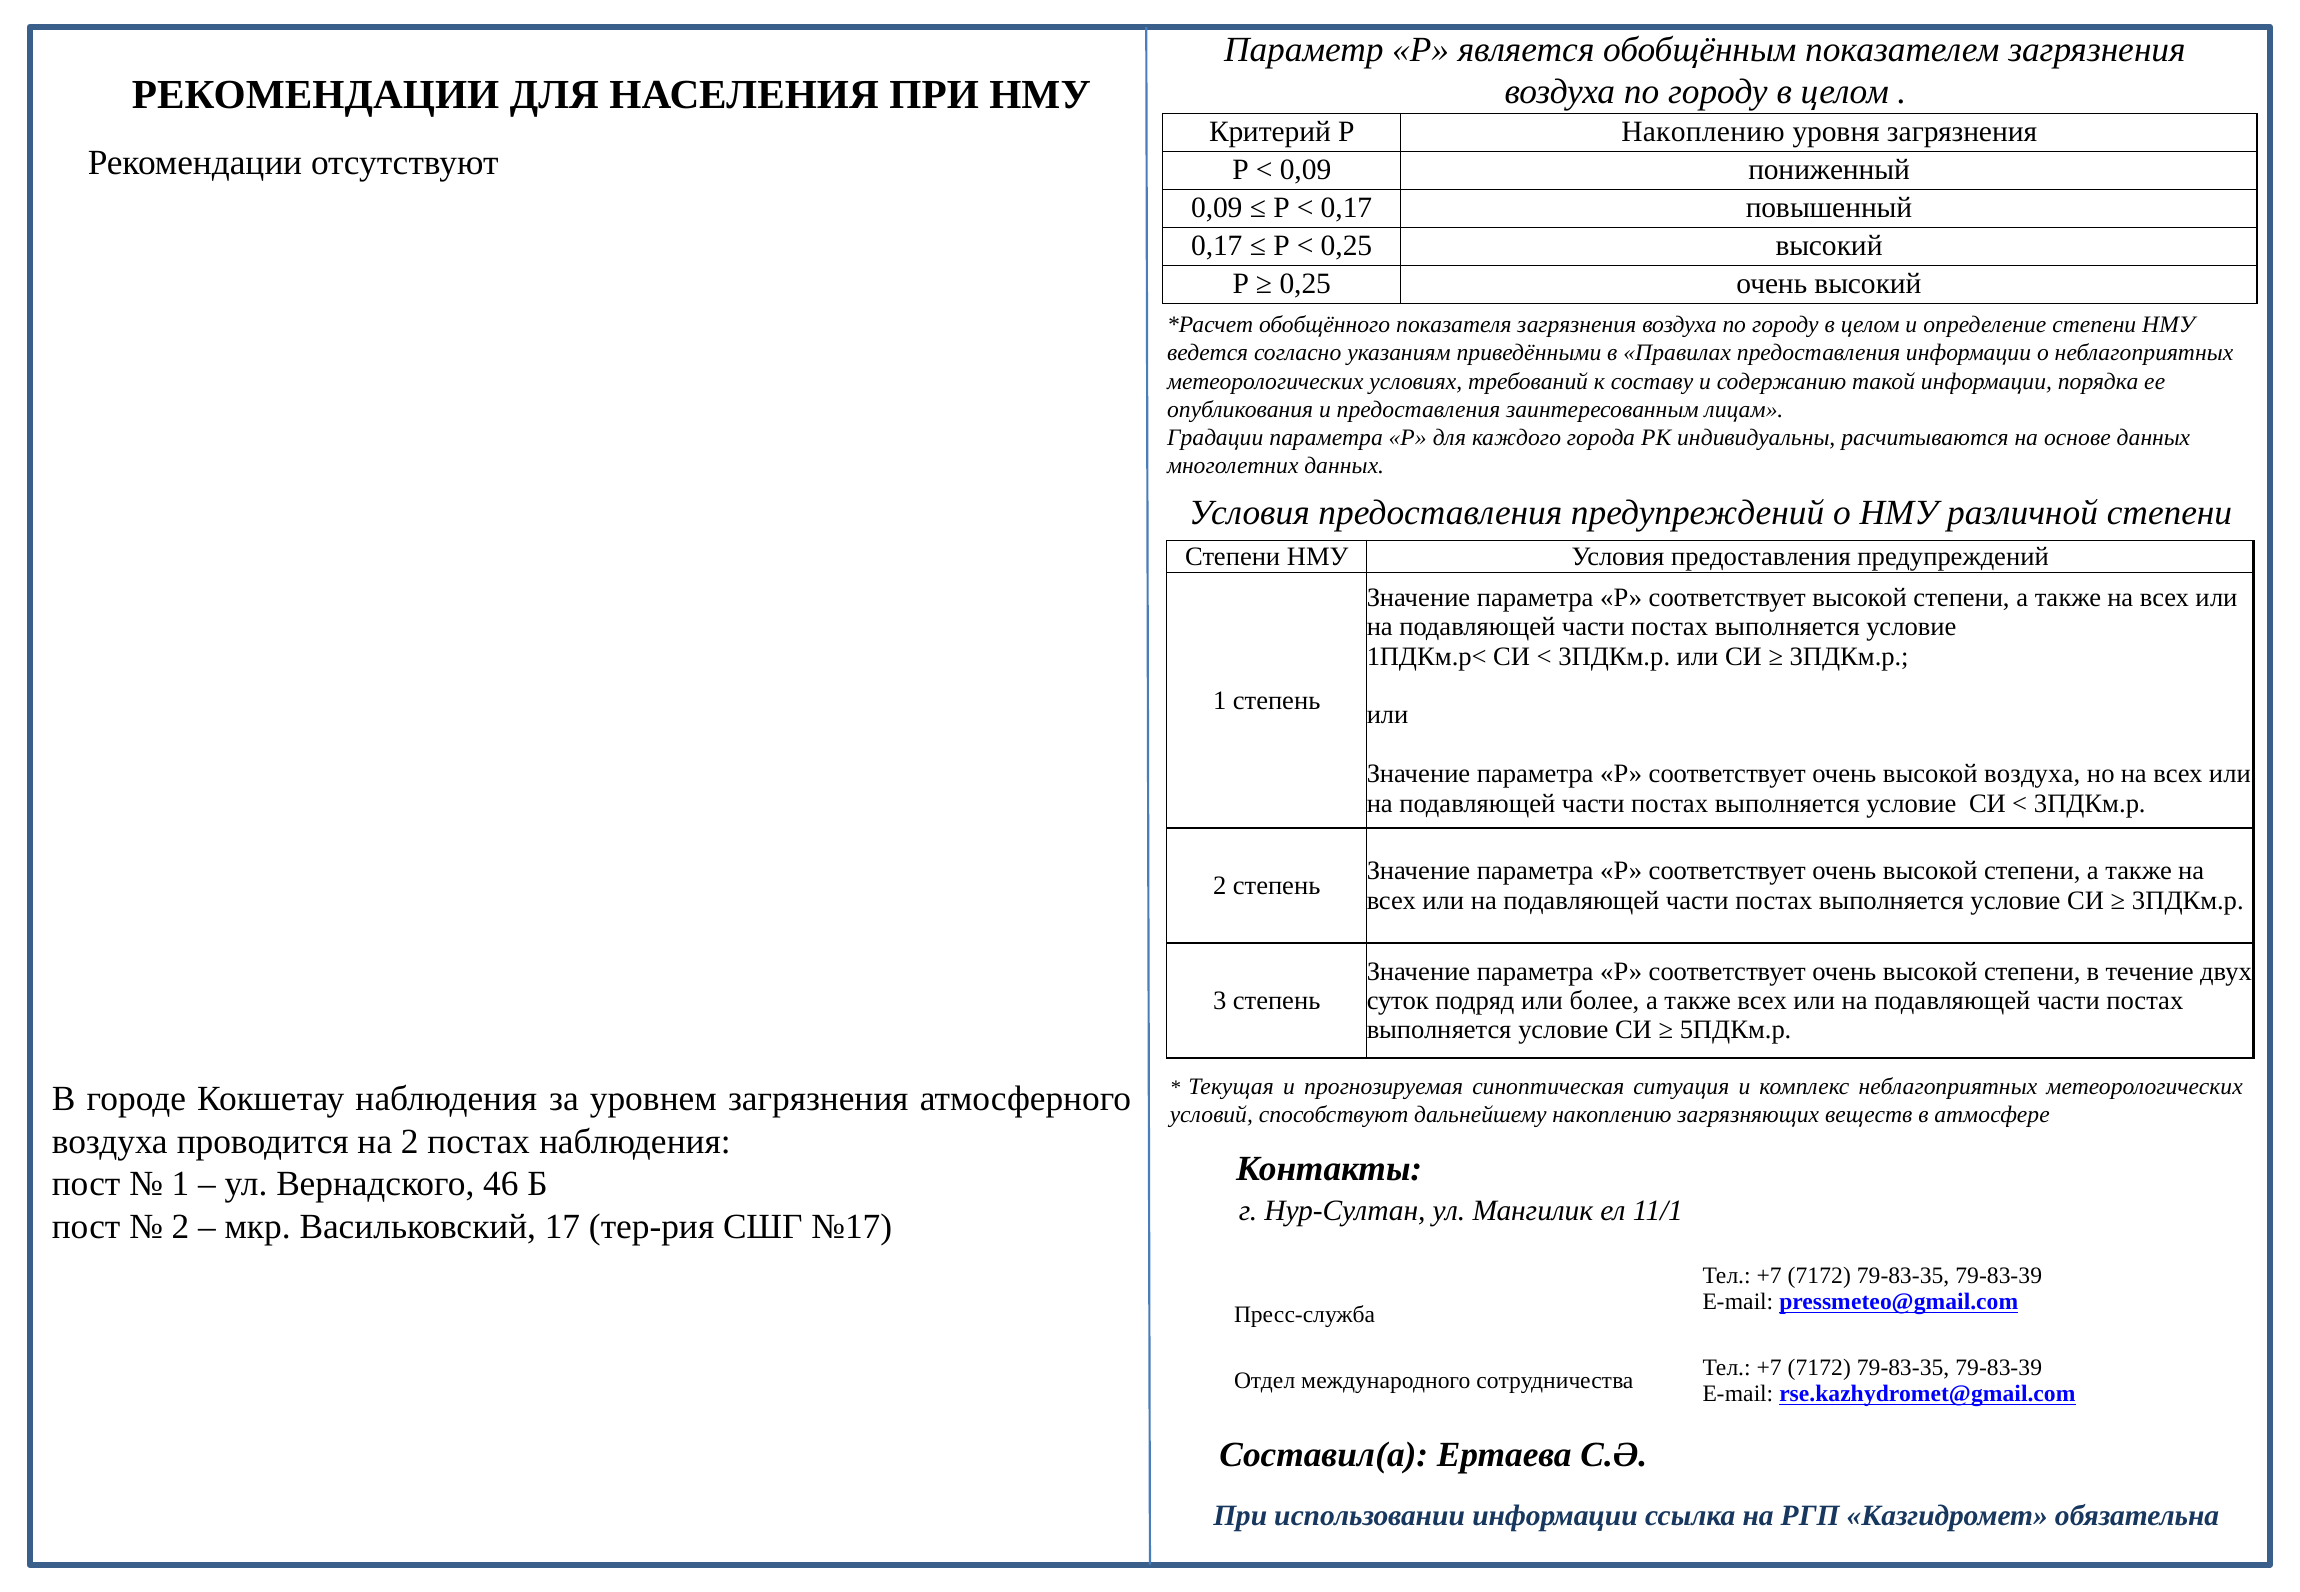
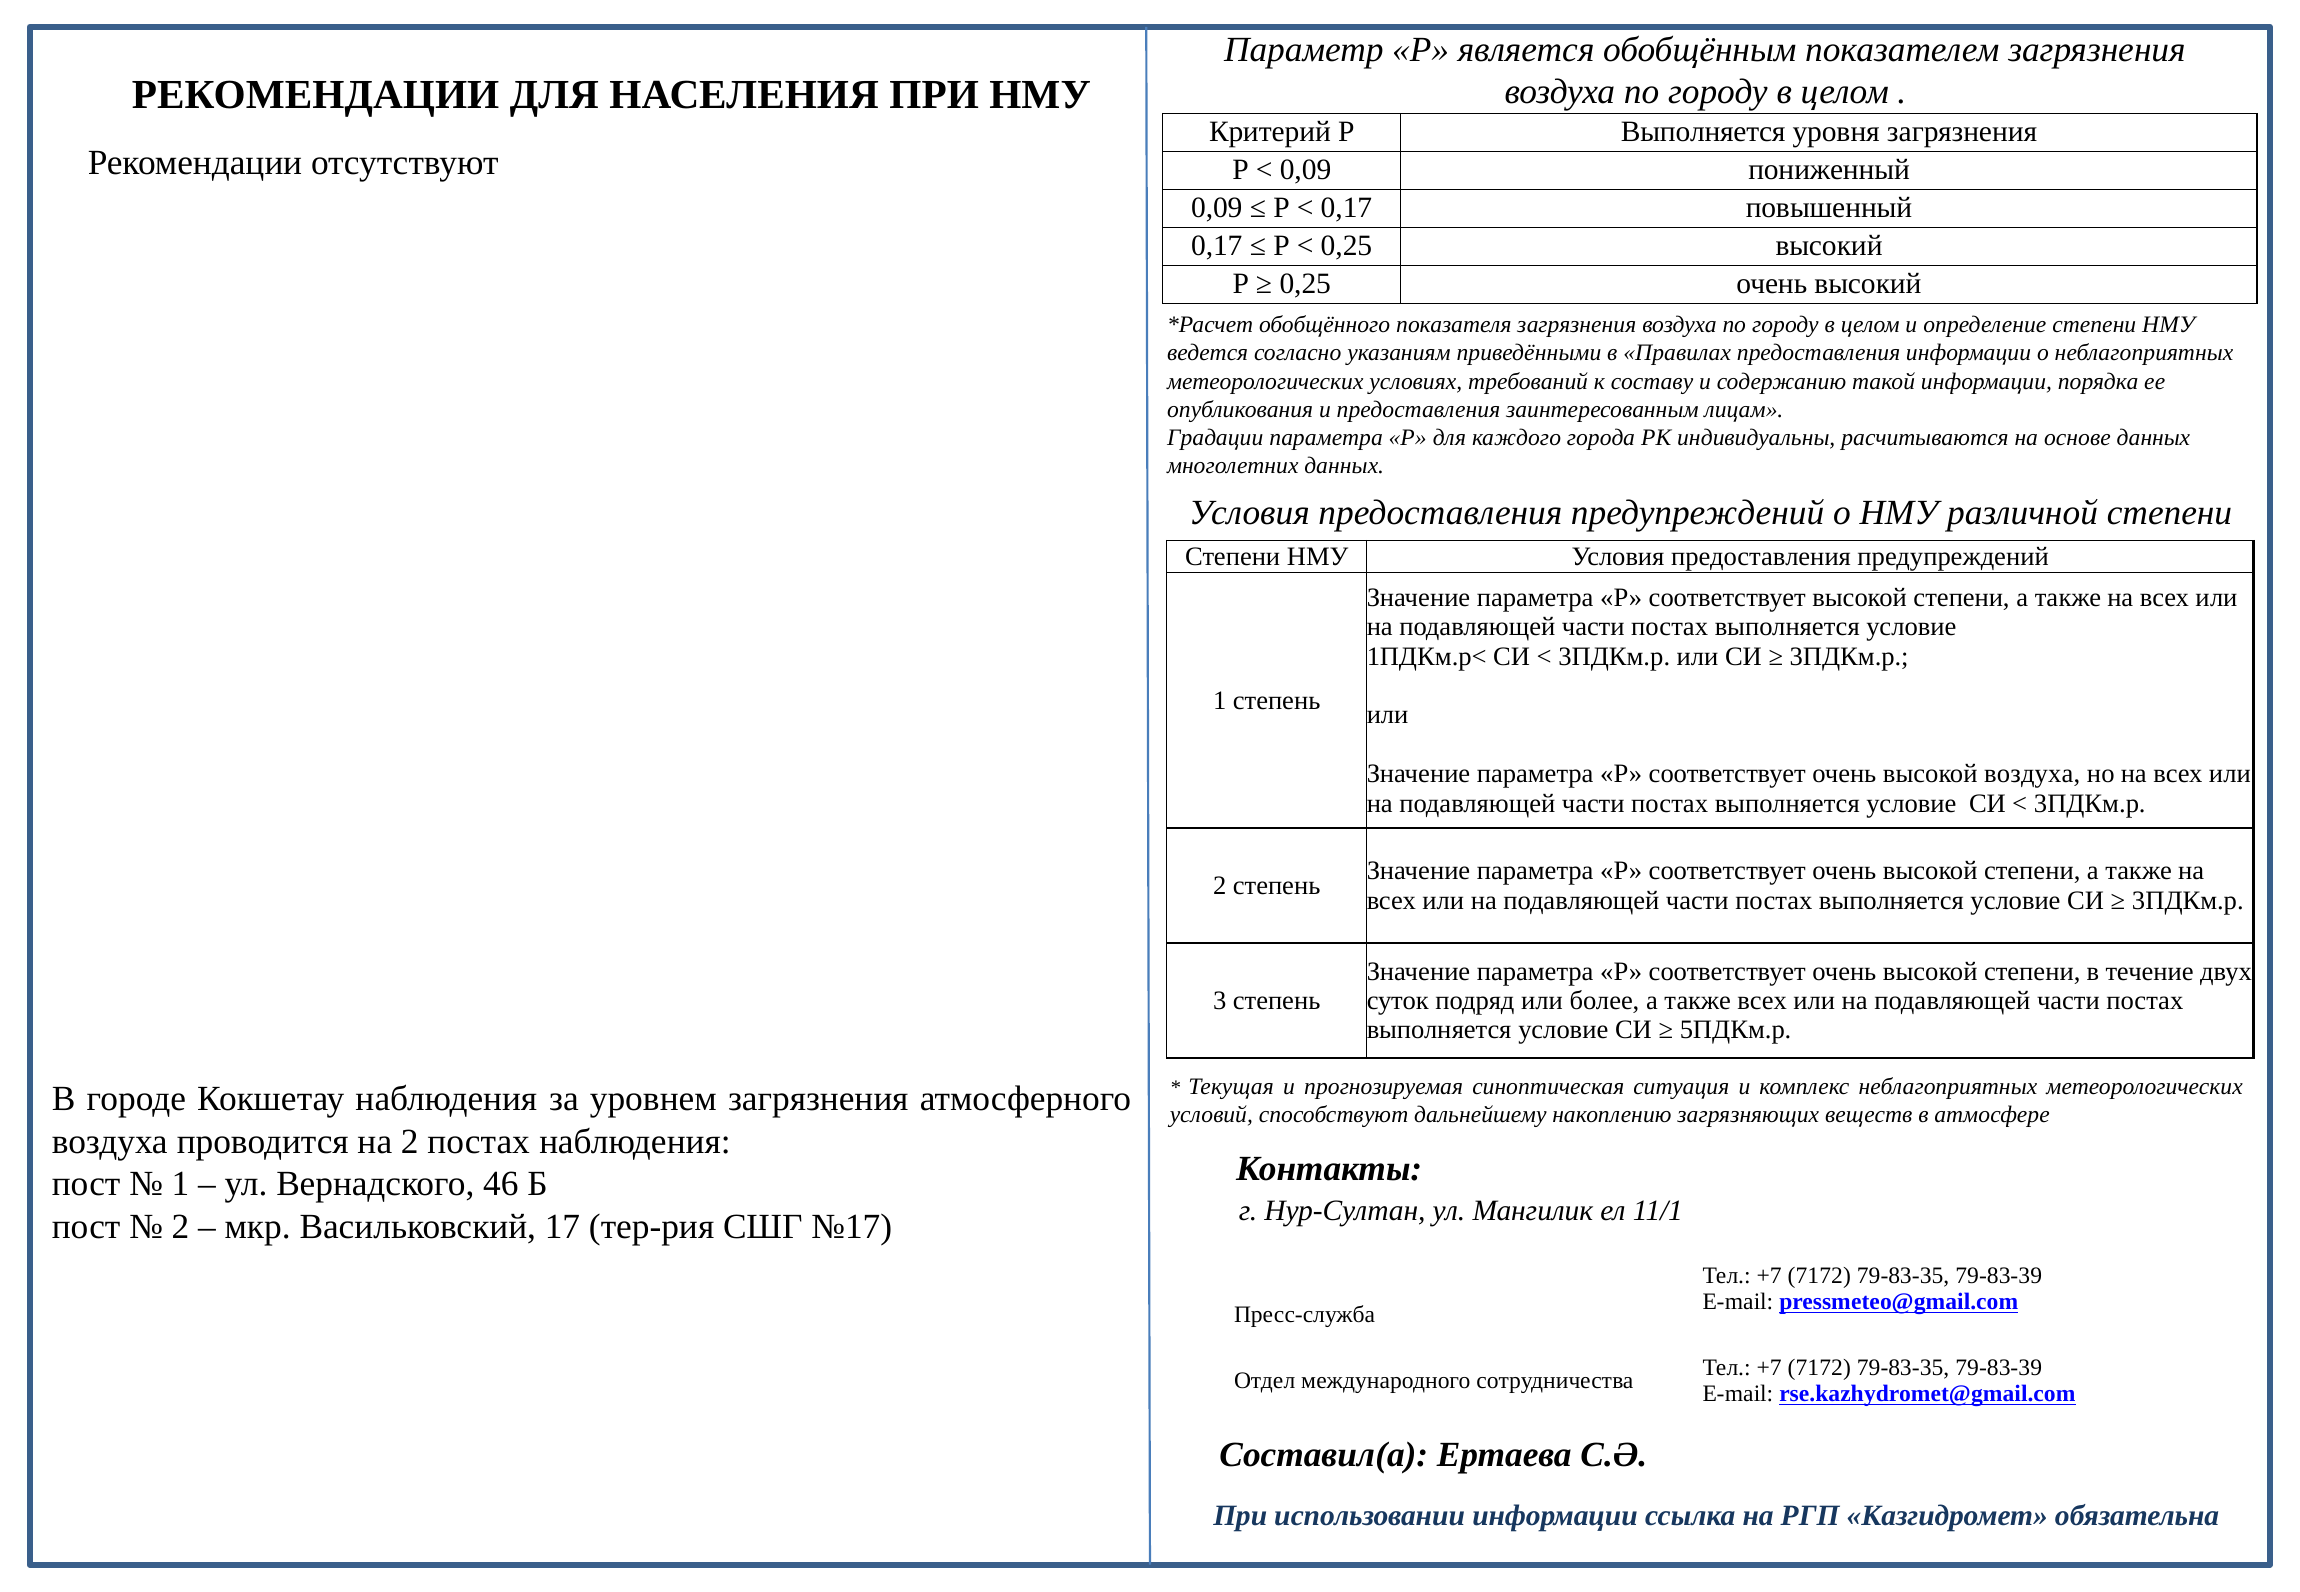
Р Накоплению: Накоплению -> Выполняется
